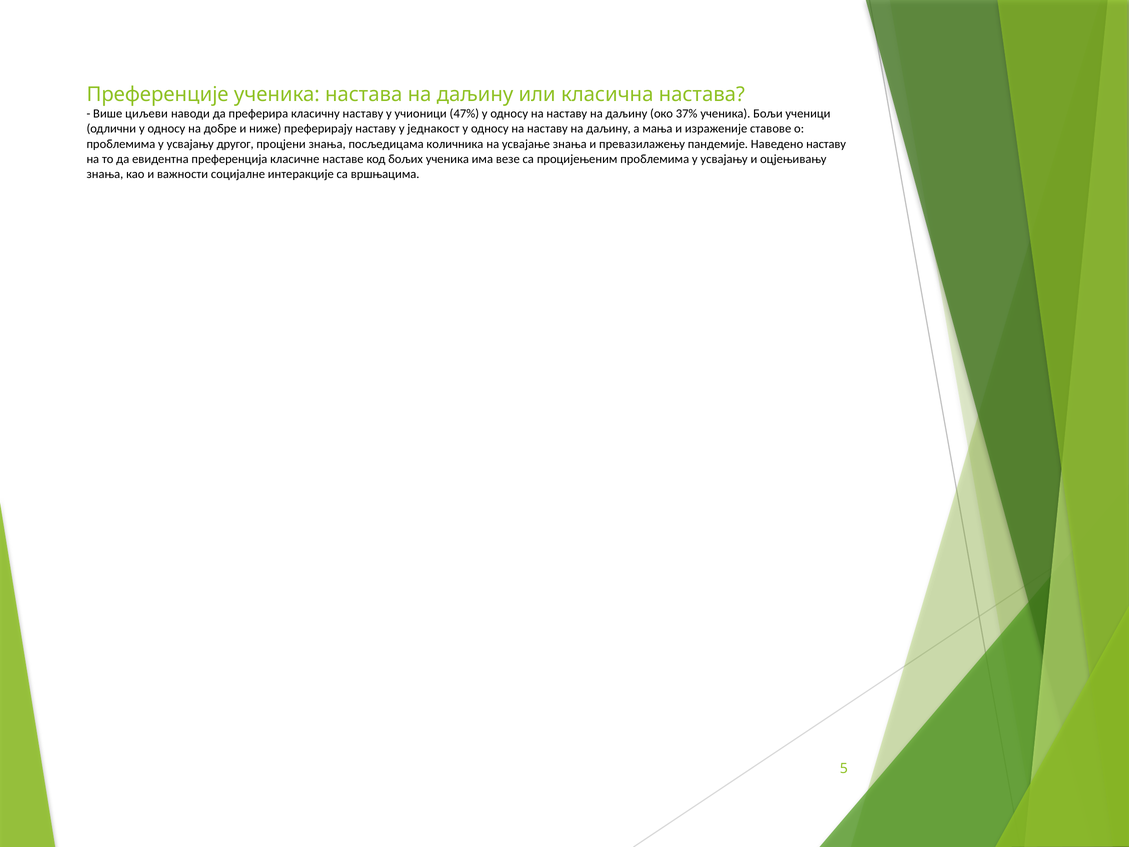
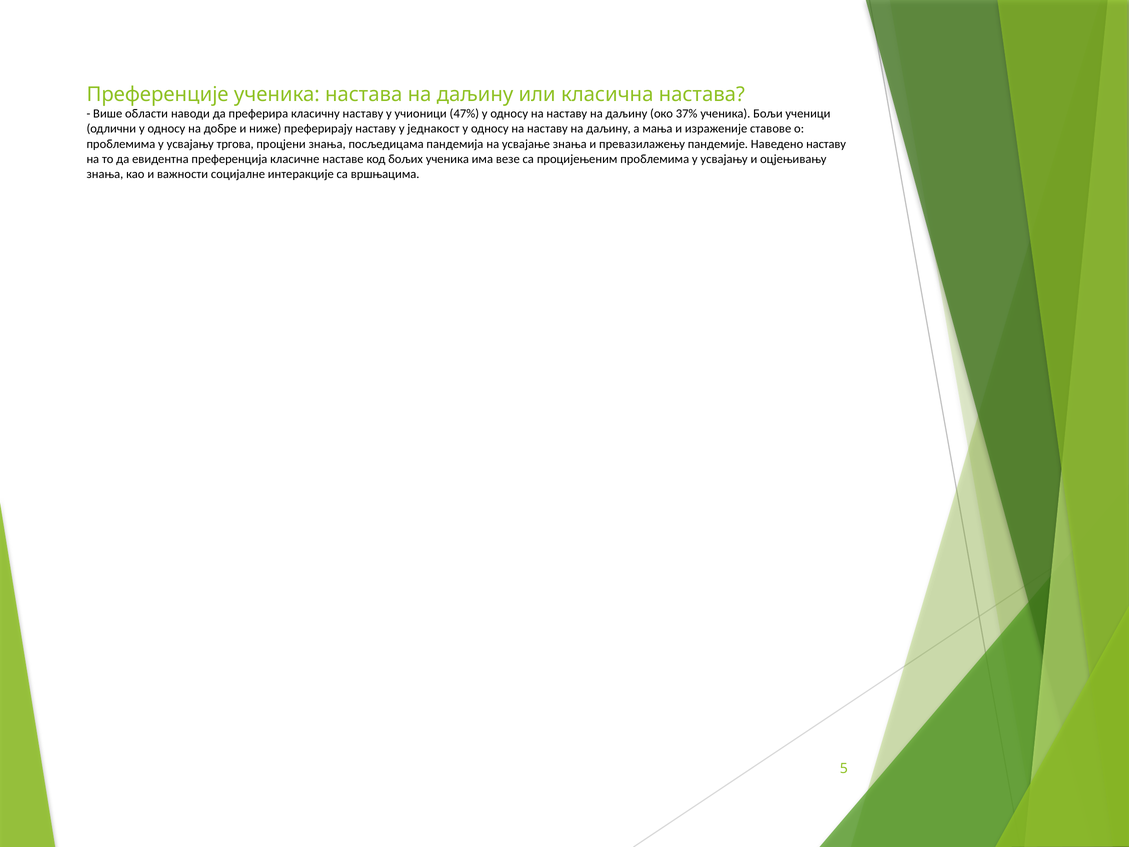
циљеви: циљеви -> области
другог: другог -> тргова
количника: количника -> пандемија
